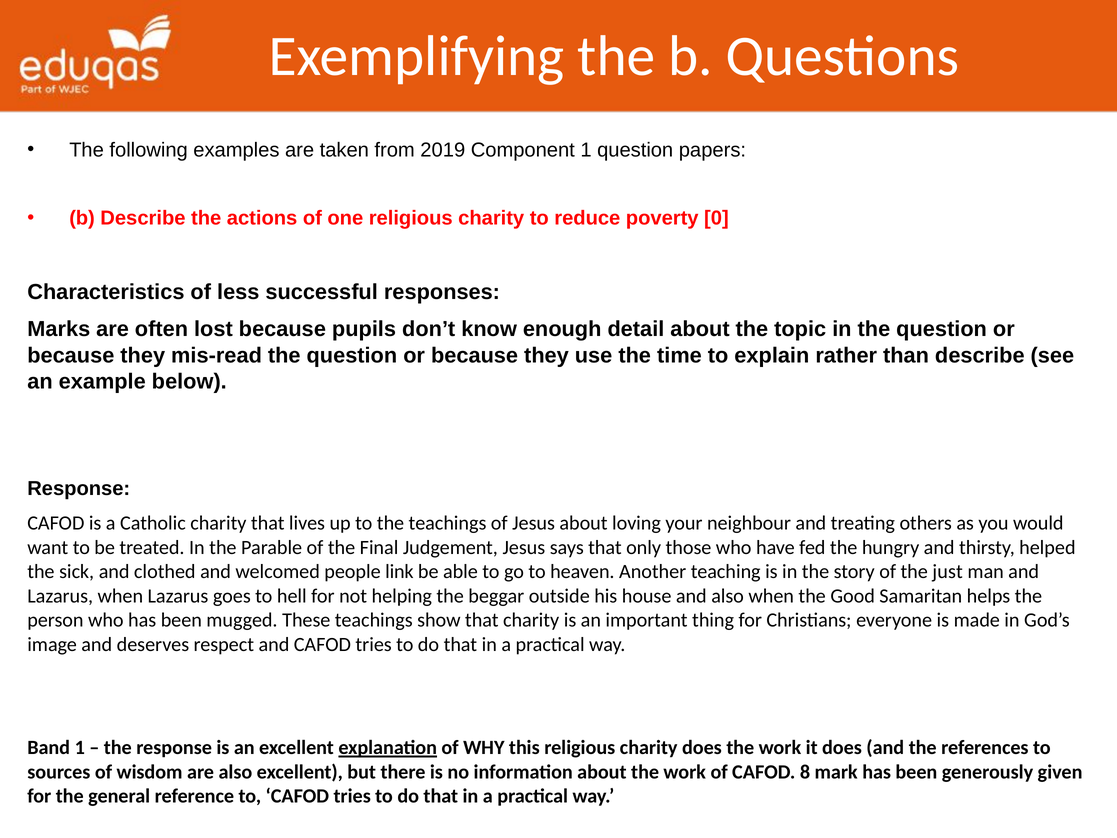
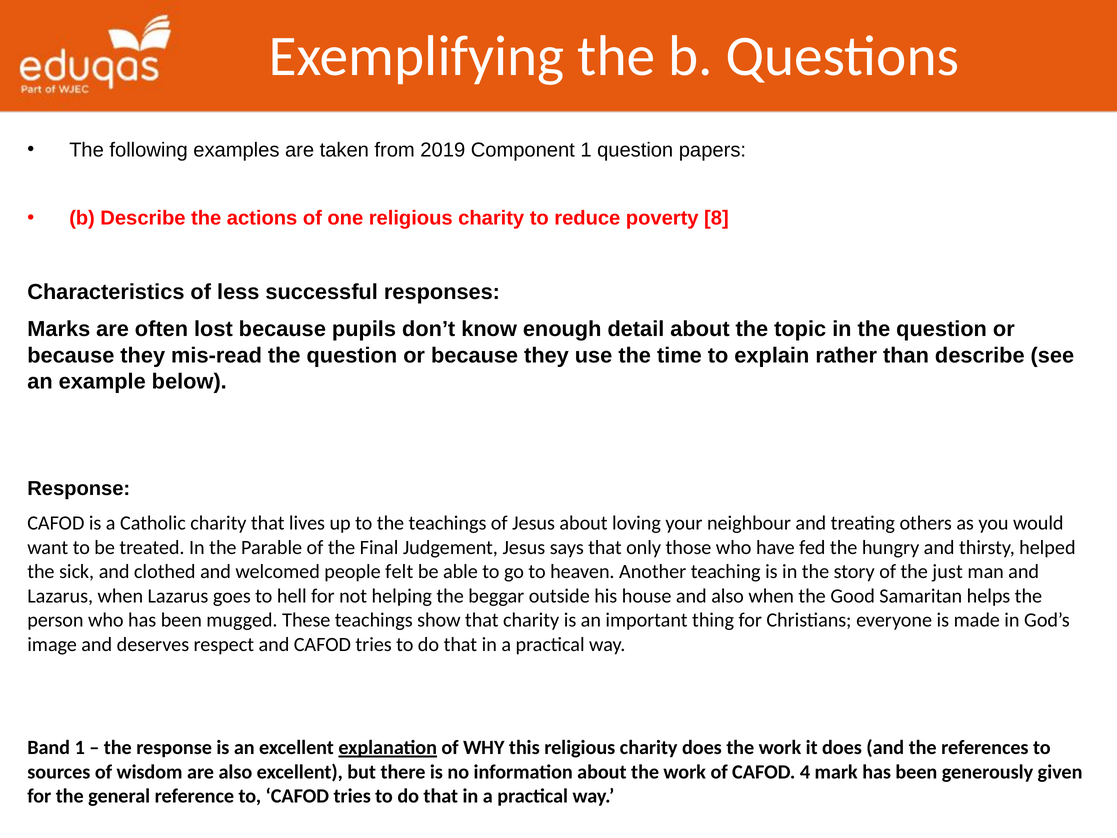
0: 0 -> 8
link: link -> felt
8: 8 -> 4
